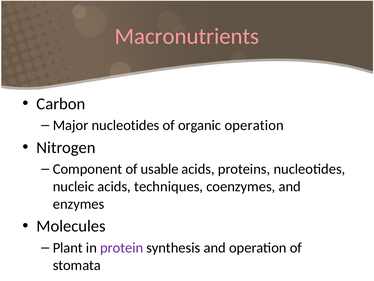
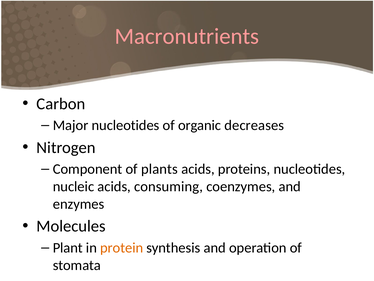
organic operation: operation -> decreases
usable: usable -> plants
techniques: techniques -> consuming
protein colour: purple -> orange
